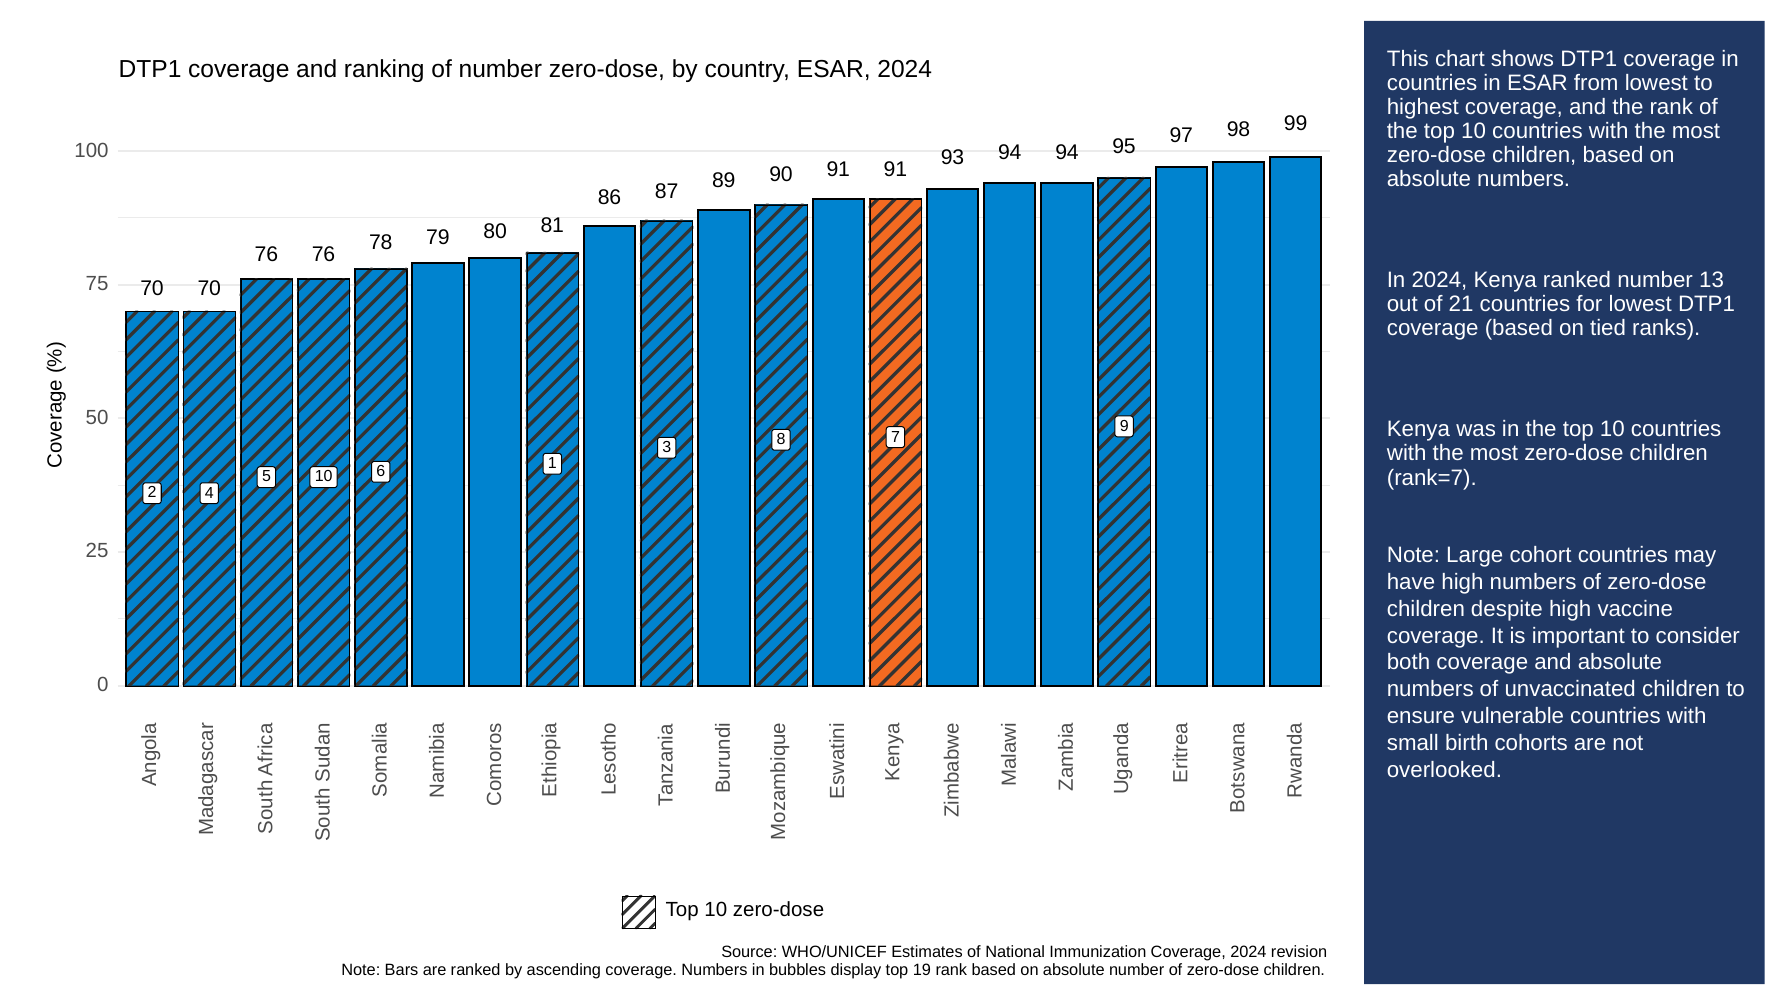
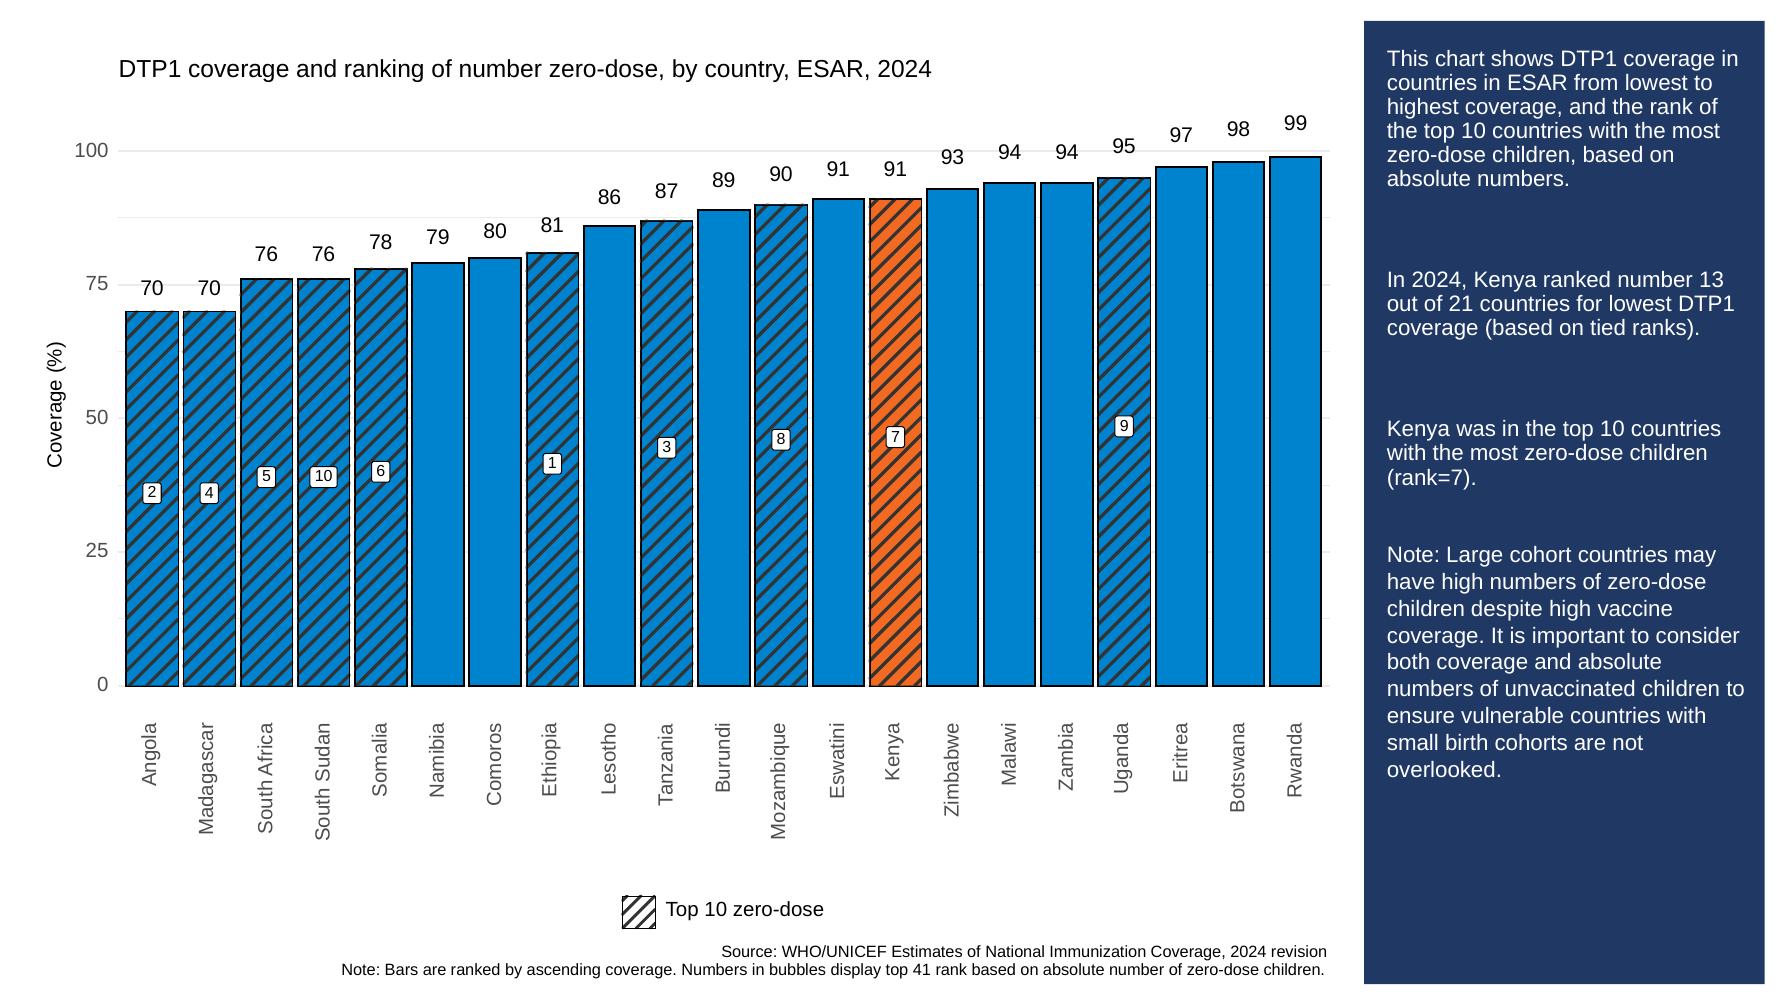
19: 19 -> 41
